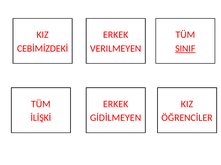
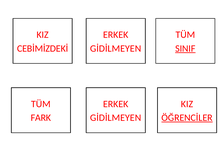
VERILMEYEN at (116, 49): VERILMEYEN -> GİDİLMEYEN
İLİŞKİ: İLİŞKİ -> FARK
ÖĞRENCİLER underline: none -> present
